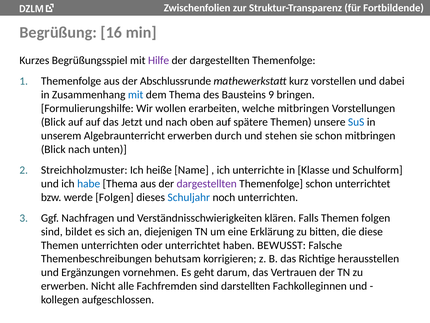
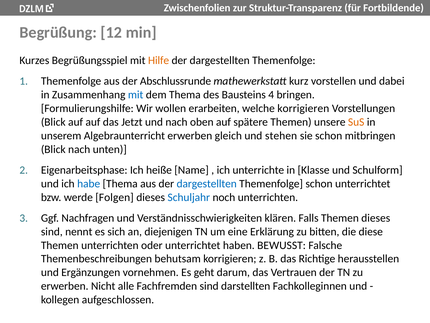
16: 16 -> 12
Hilfe colour: purple -> orange
9: 9 -> 4
welche mitbringen: mitbringen -> korrigieren
SuS colour: blue -> orange
durch: durch -> gleich
Streichholzmuster: Streichholzmuster -> Eigenarbeitsphase
dargestellten at (207, 183) colour: purple -> blue
Themen folgen: folgen -> dieses
bildet: bildet -> nennt
